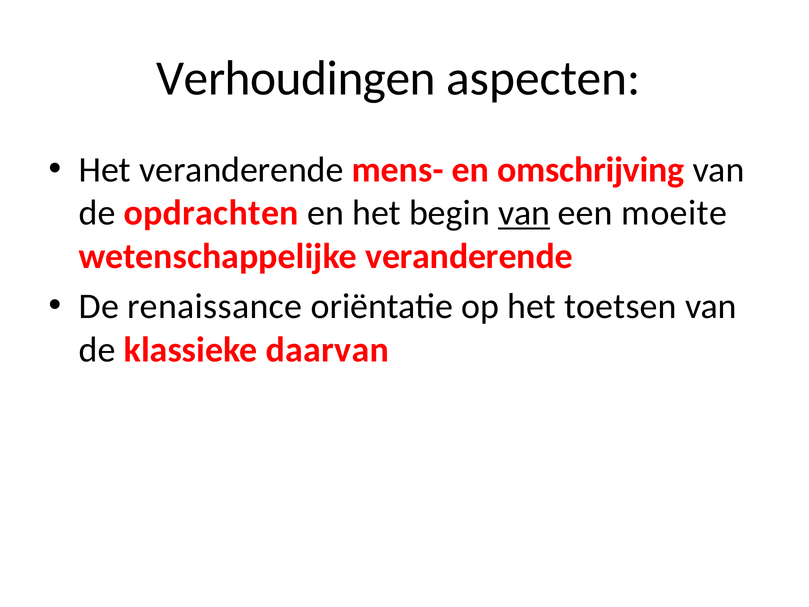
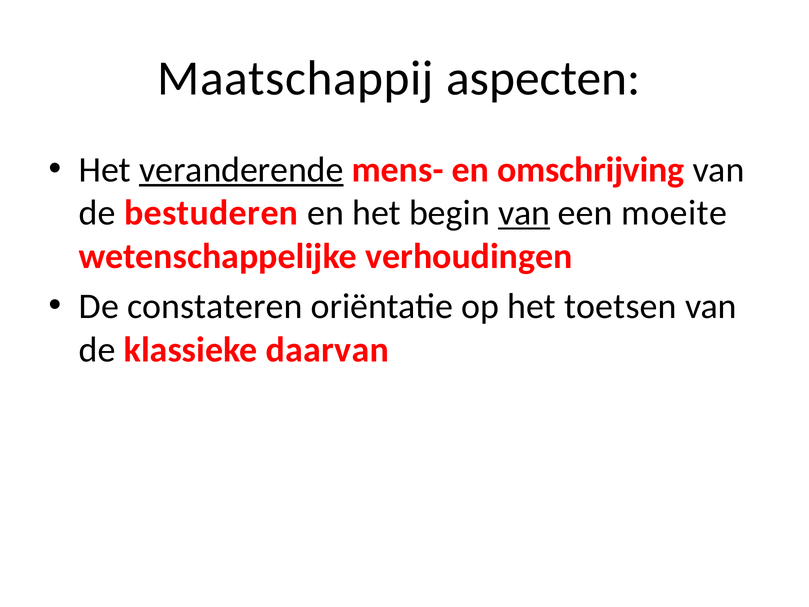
Verhoudingen: Verhoudingen -> Maatschappij
veranderende at (241, 170) underline: none -> present
opdrachten: opdrachten -> bestuderen
wetenschappelijke veranderende: veranderende -> verhoudingen
renaissance: renaissance -> constateren
